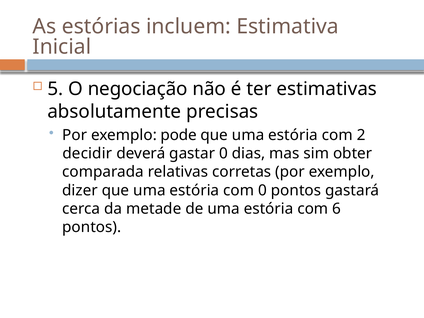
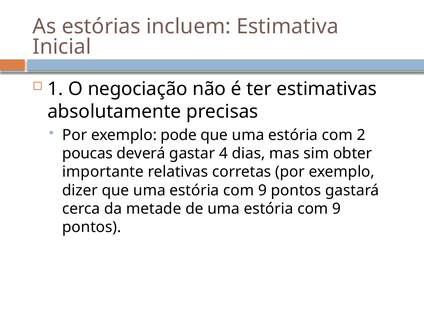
5: 5 -> 1
decidir: decidir -> poucas
gastar 0: 0 -> 4
comparada: comparada -> importante
0 at (263, 190): 0 -> 9
6 at (337, 209): 6 -> 9
